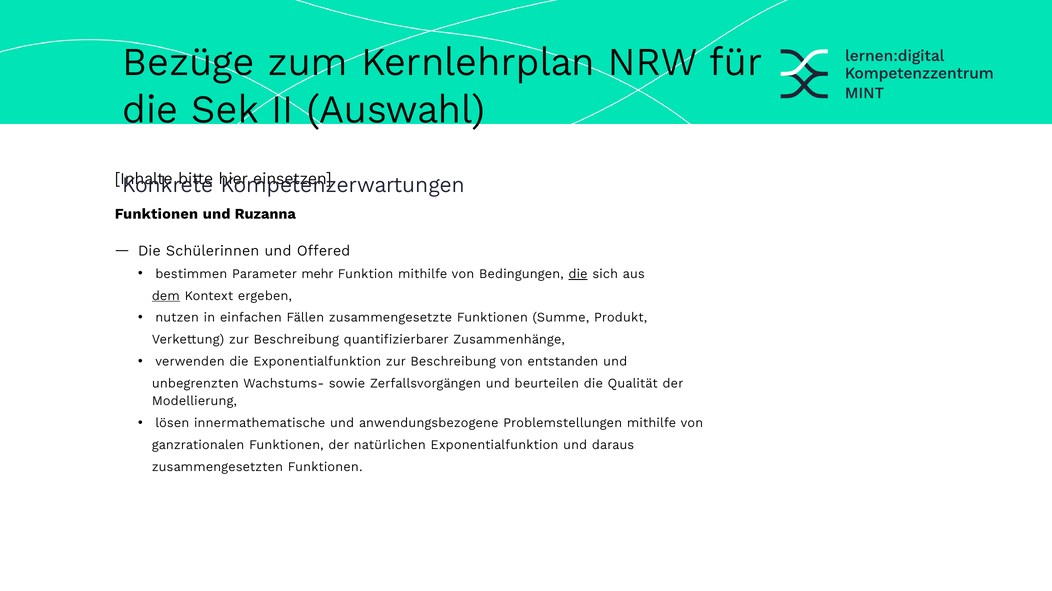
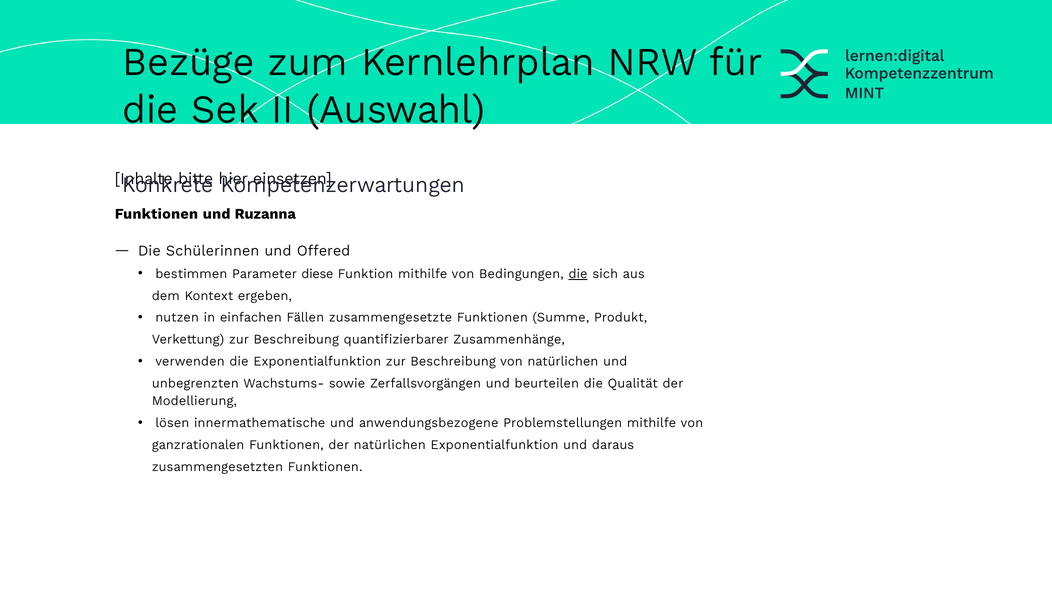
mehr: mehr -> diese
dem underline: present -> none
von entstanden: entstanden -> natürlichen
